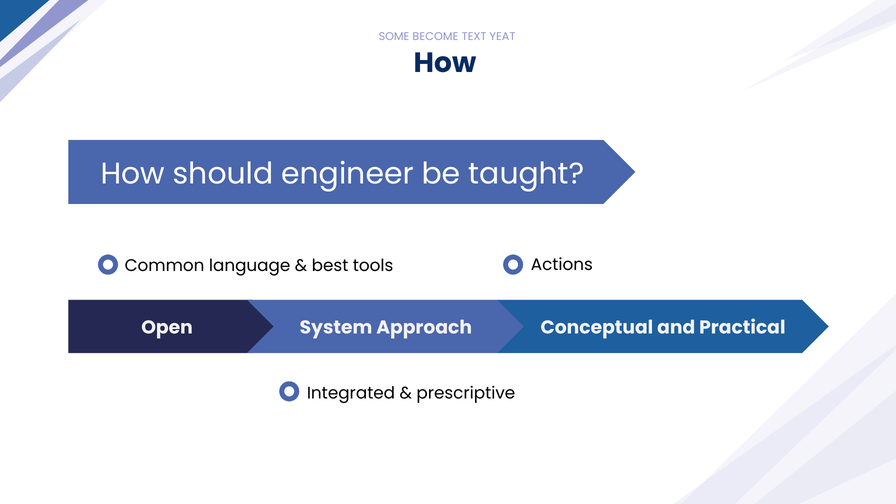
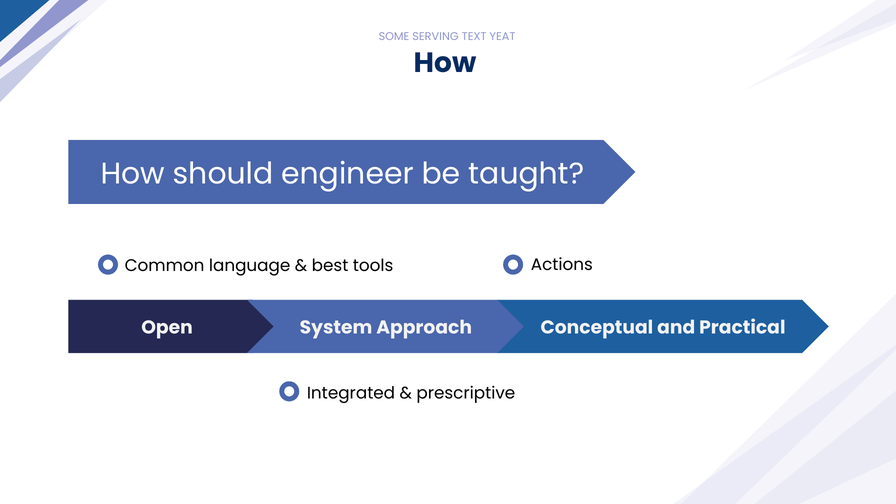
BECOME: BECOME -> SERVING
